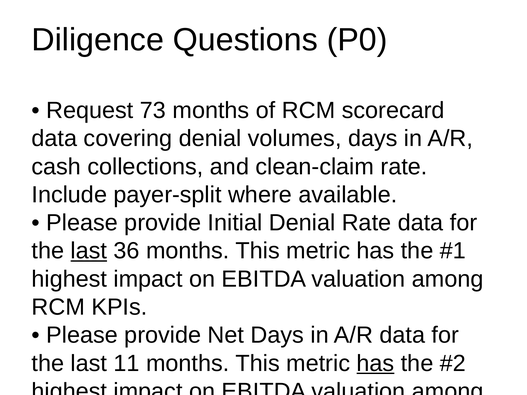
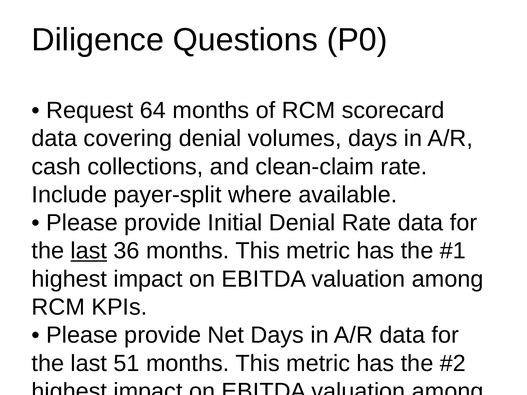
73: 73 -> 64
11: 11 -> 51
has at (375, 364) underline: present -> none
